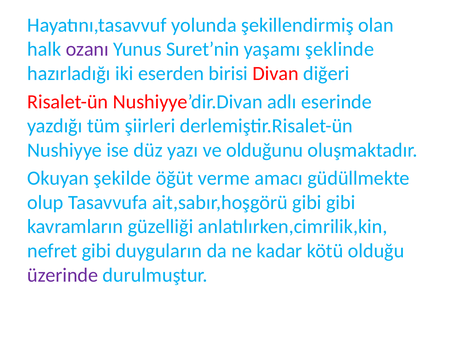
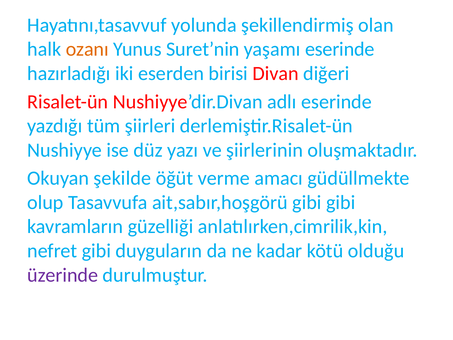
ozanı colour: purple -> orange
yaşamı şeklinde: şeklinde -> eserinde
olduğunu: olduğunu -> şiirlerinin
